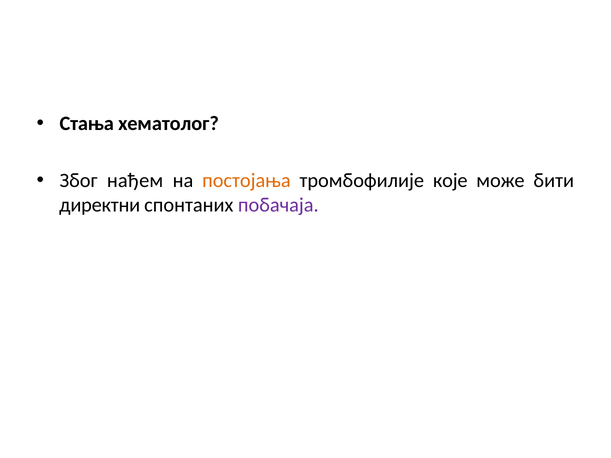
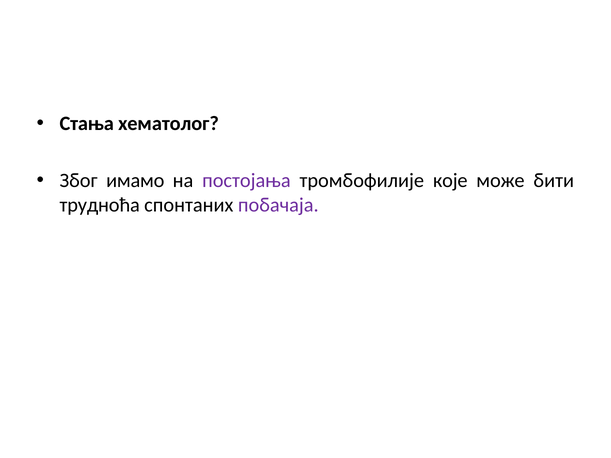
нађем: нађем -> имамо
постојања colour: orange -> purple
директни: директни -> трудноћа
